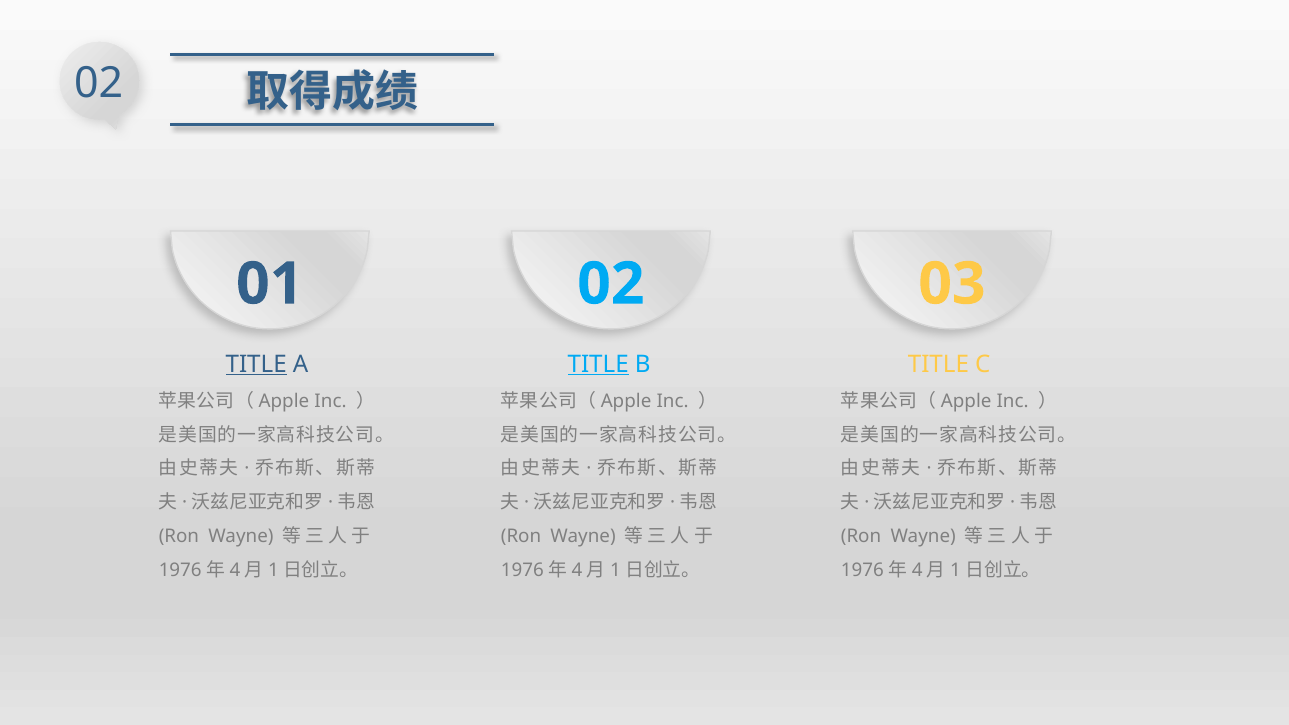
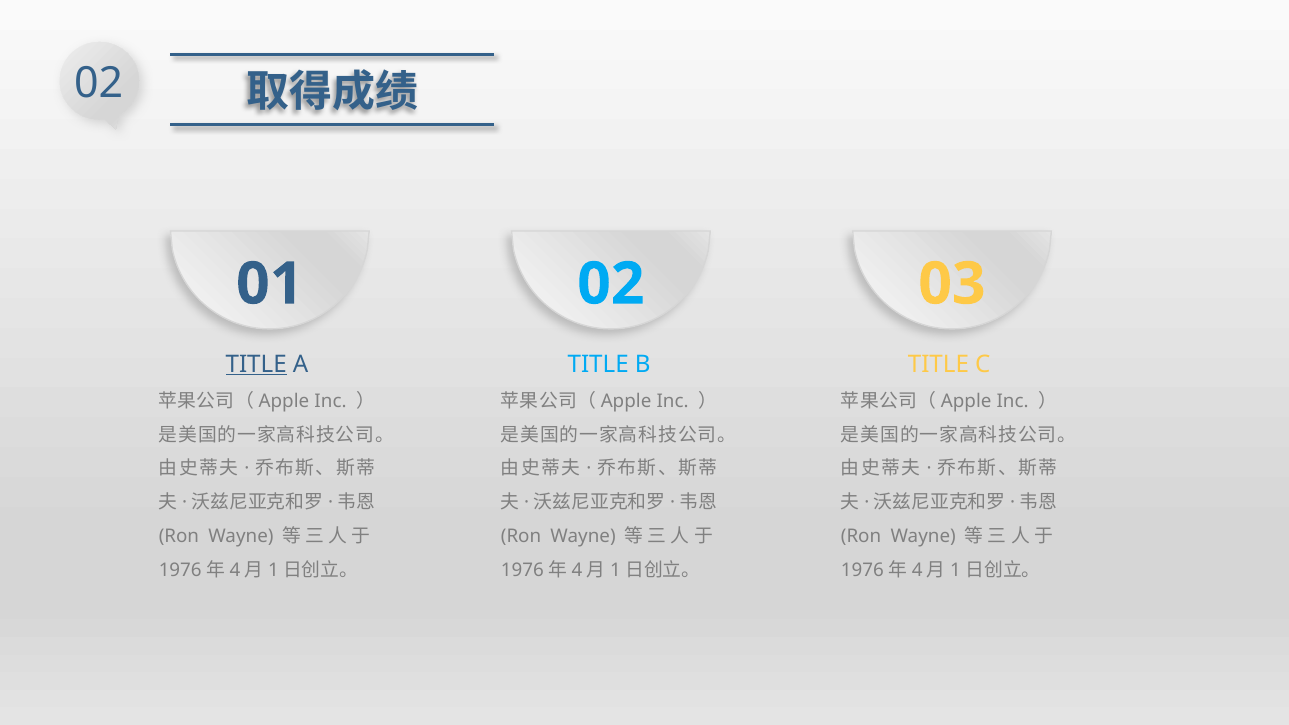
TITLE at (598, 364) underline: present -> none
